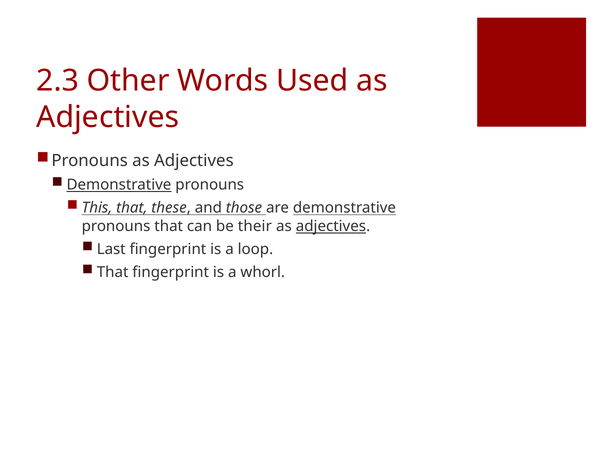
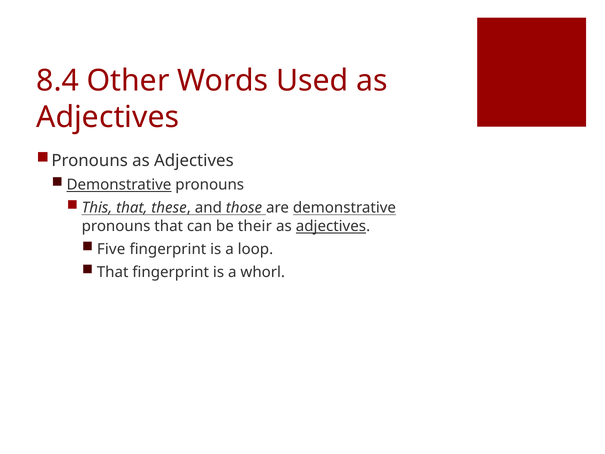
2.3: 2.3 -> 8.4
Last: Last -> Five
